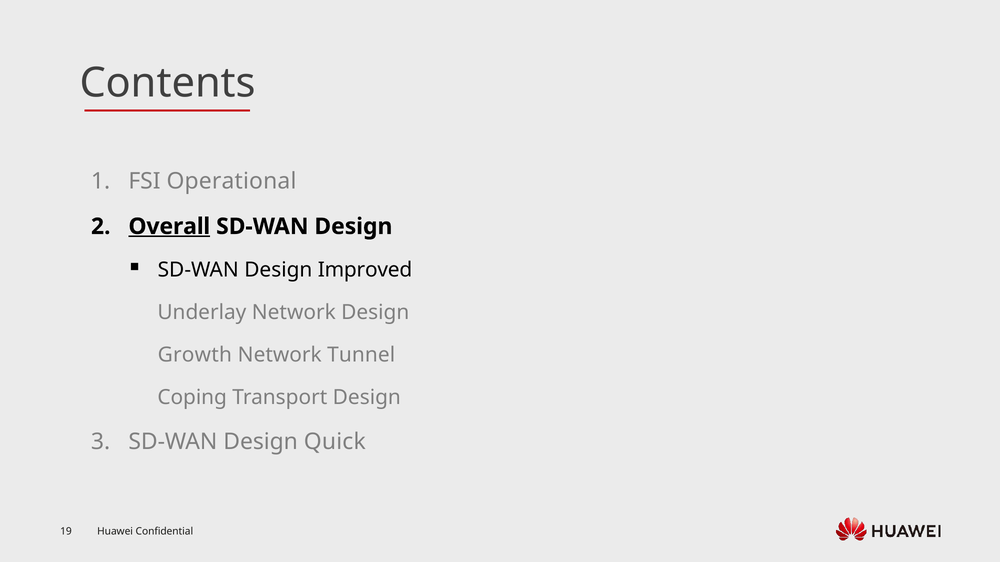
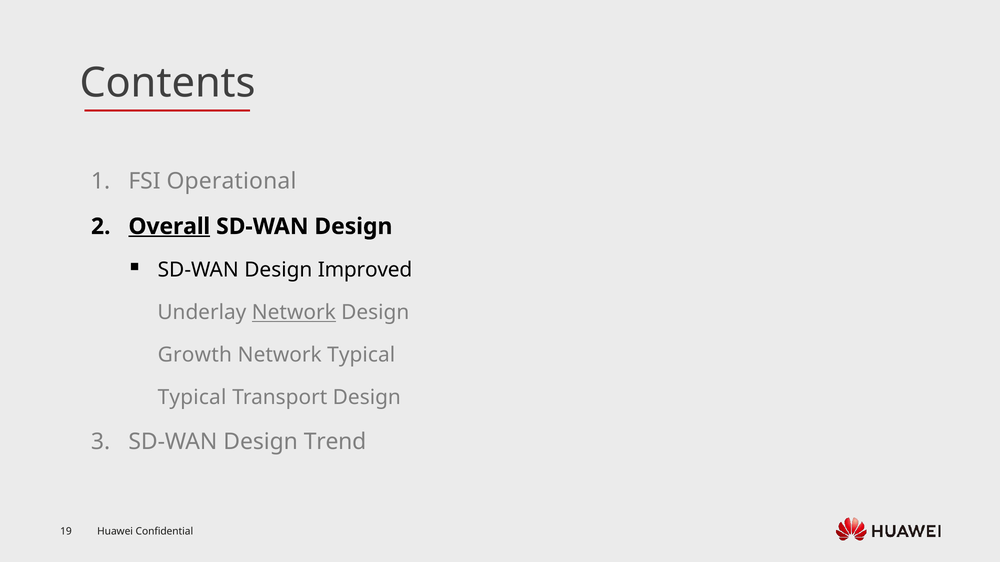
Network at (294, 313) underline: none -> present
Network Tunnel: Tunnel -> Typical
Coping at (192, 398): Coping -> Typical
Quick: Quick -> Trend
